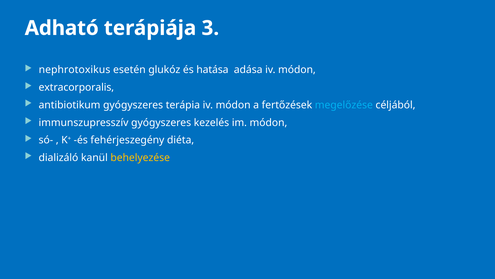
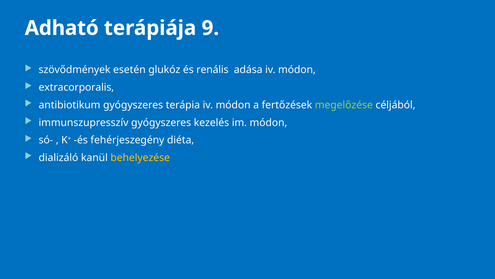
3: 3 -> 9
nephrotoxikus: nephrotoxikus -> szövődmények
hatása: hatása -> renális
megelőzése colour: light blue -> light green
